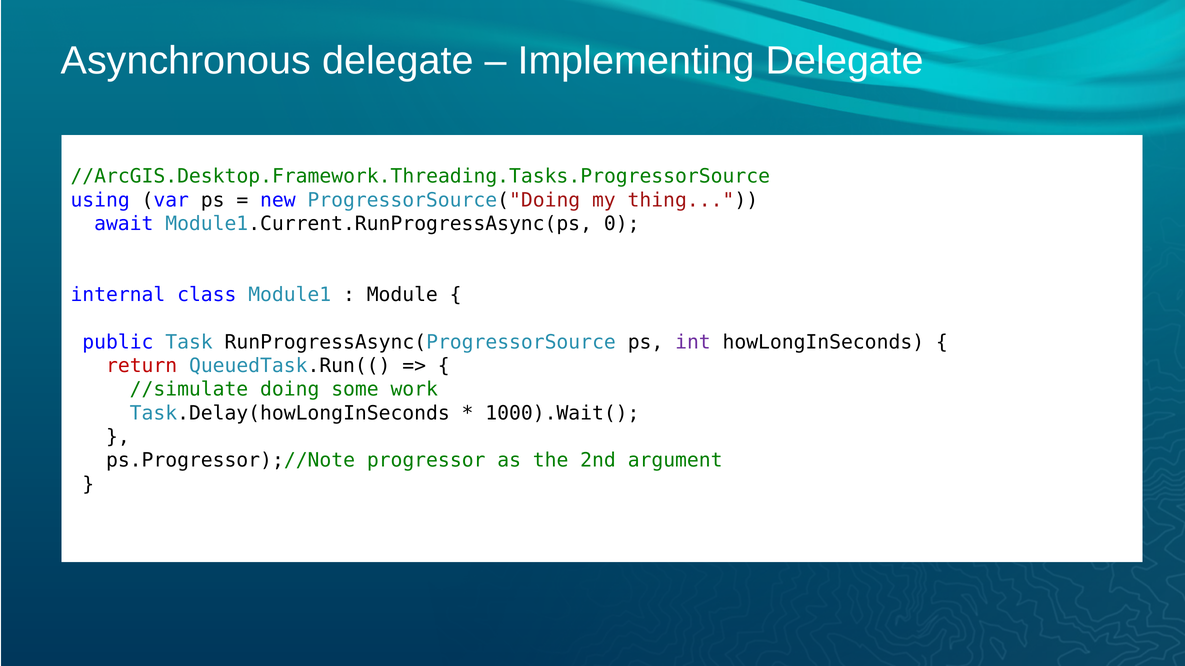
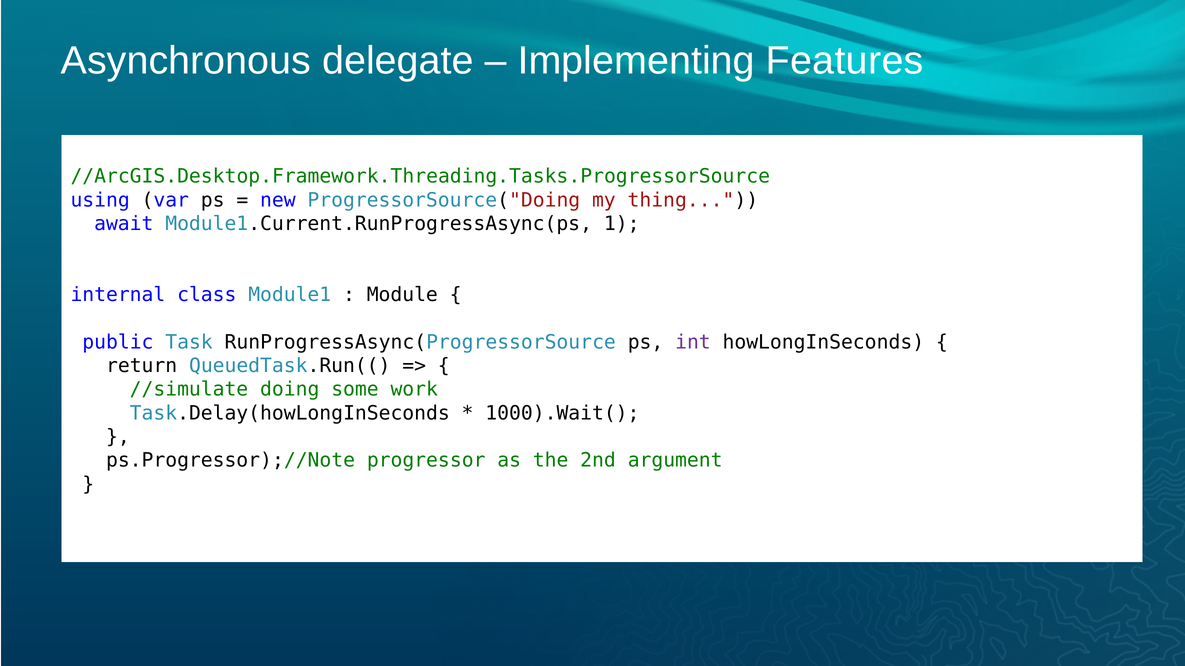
Implementing Delegate: Delegate -> Features
0: 0 -> 1
return colour: red -> black
